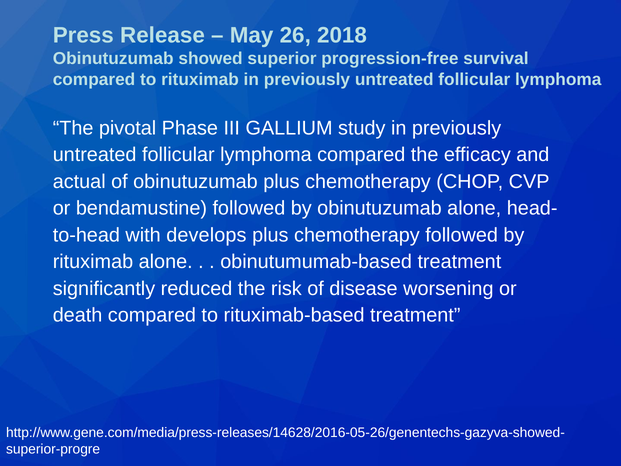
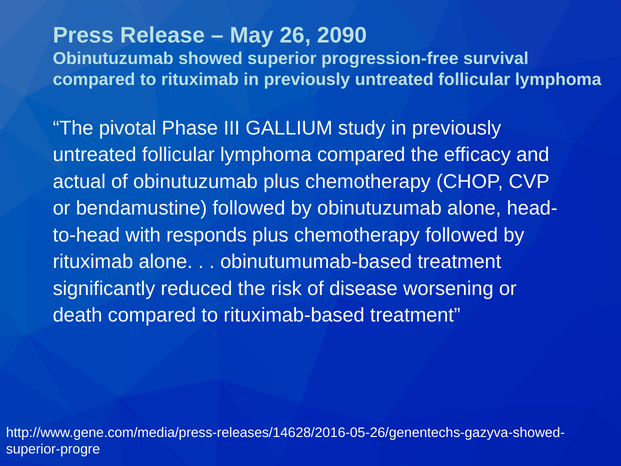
2018: 2018 -> 2090
develops: develops -> responds
